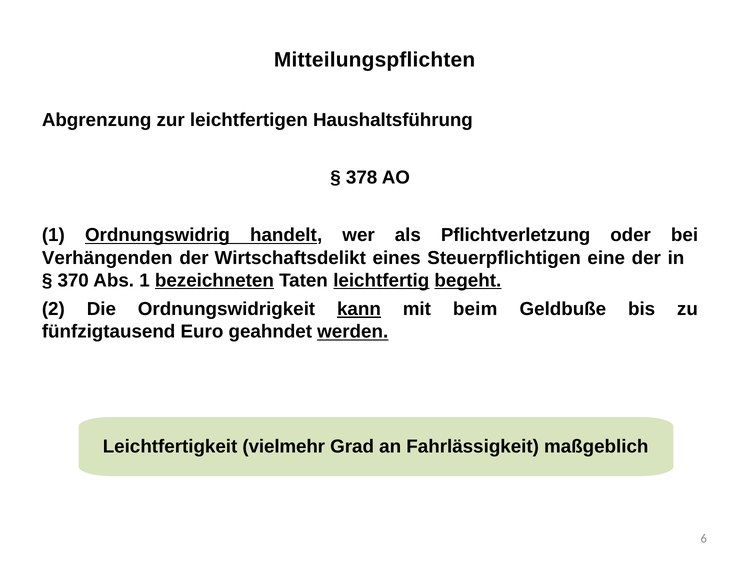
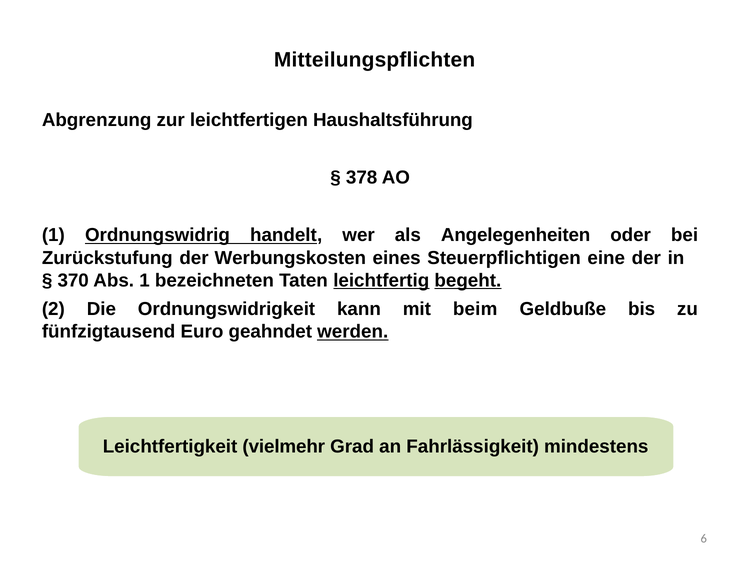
Pflichtverletzung: Pflichtverletzung -> Angelegenheiten
Verhängenden: Verhängenden -> Zurückstufung
Wirtschaftsdelikt: Wirtschaftsdelikt -> Werbungskosten
bezeichneten underline: present -> none
kann underline: present -> none
maßgeblich: maßgeblich -> mindestens
